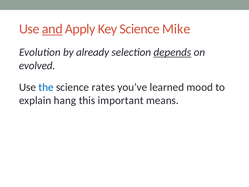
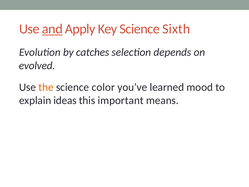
Mike: Mike -> Sixth
already: already -> catches
depends underline: present -> none
the colour: blue -> orange
rates: rates -> color
hang: hang -> ideas
